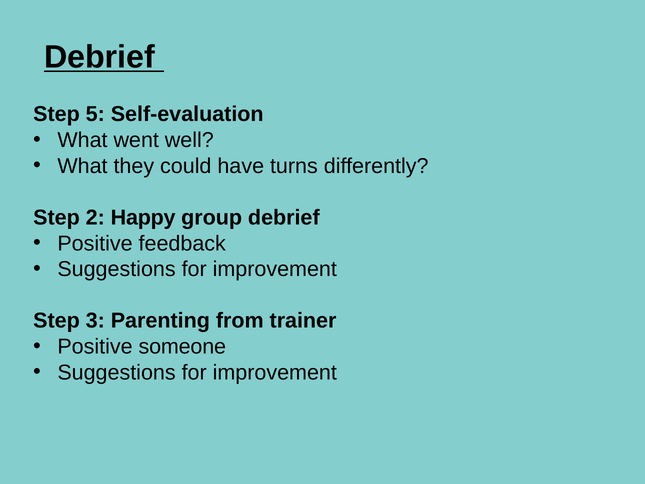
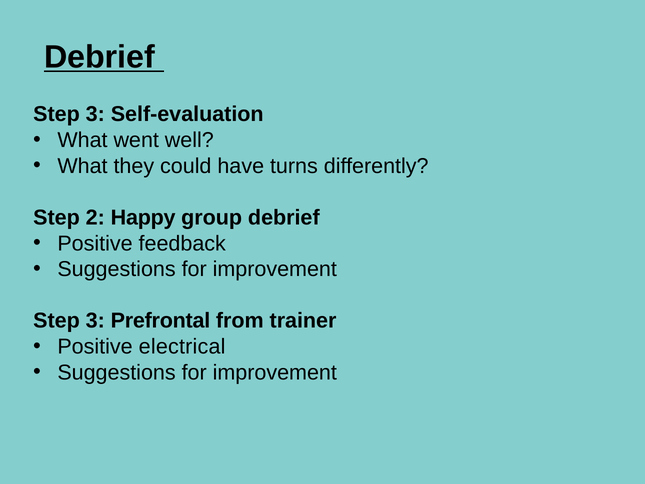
5 at (95, 114): 5 -> 3
Parenting: Parenting -> Prefrontal
someone: someone -> electrical
